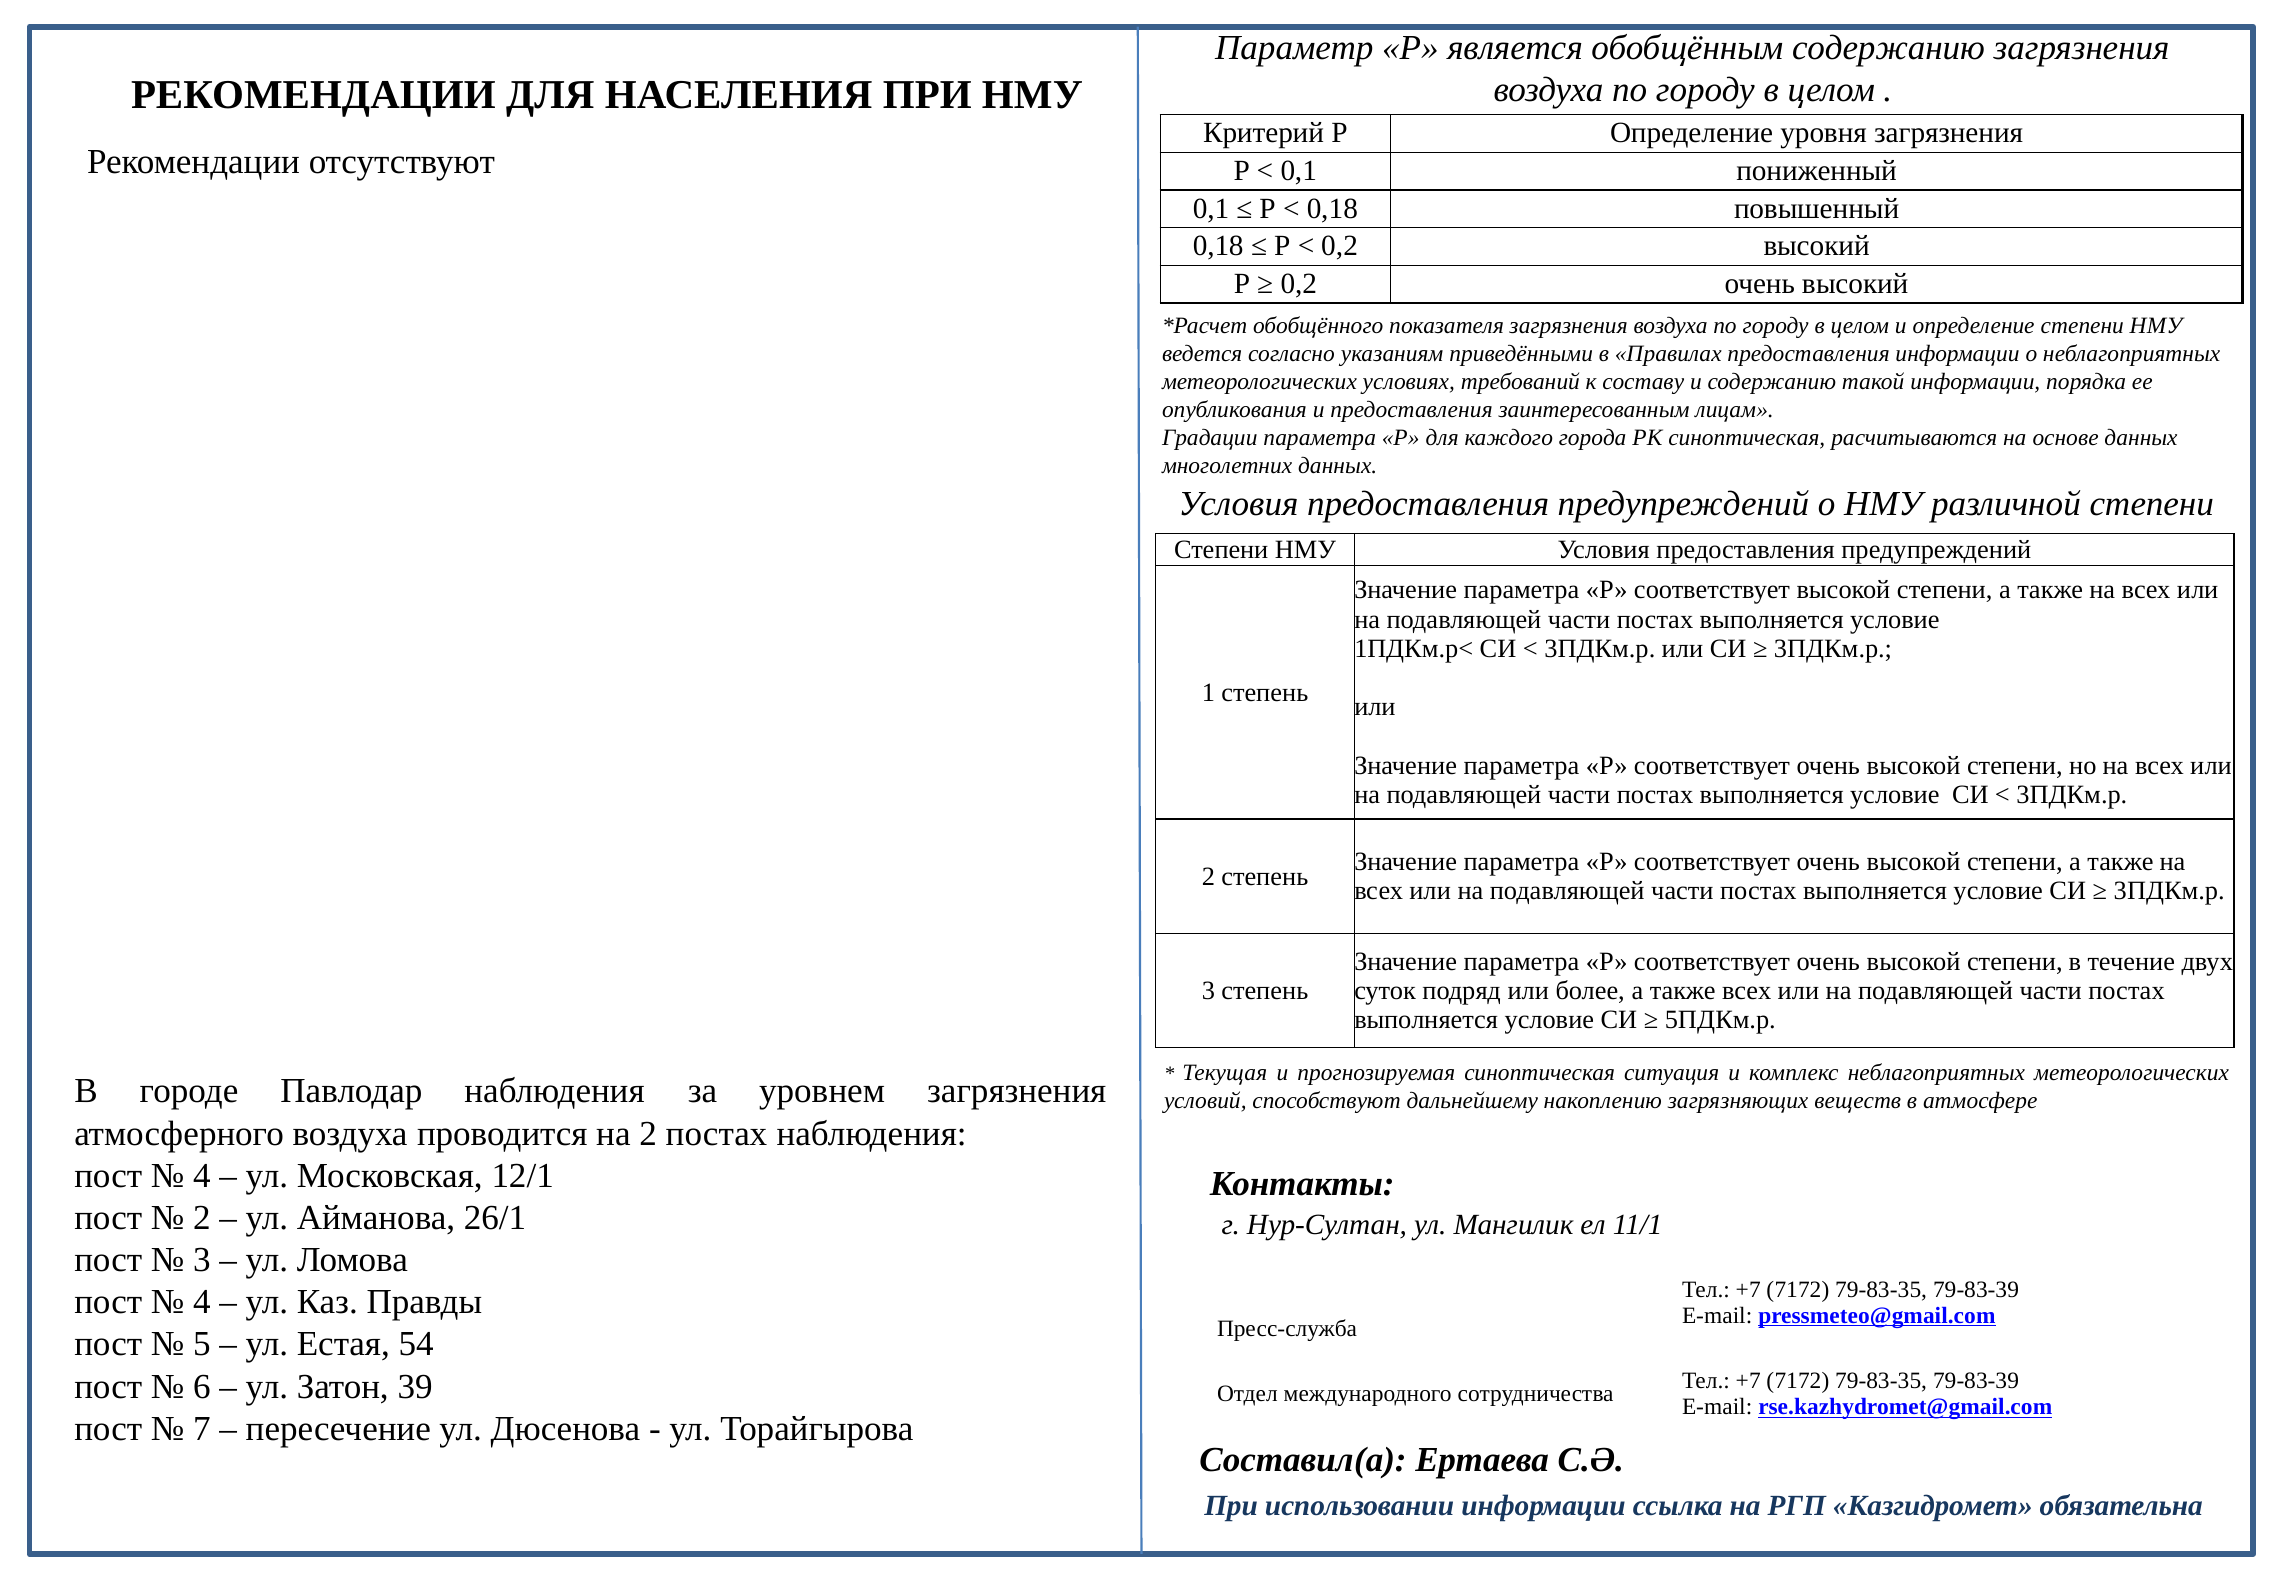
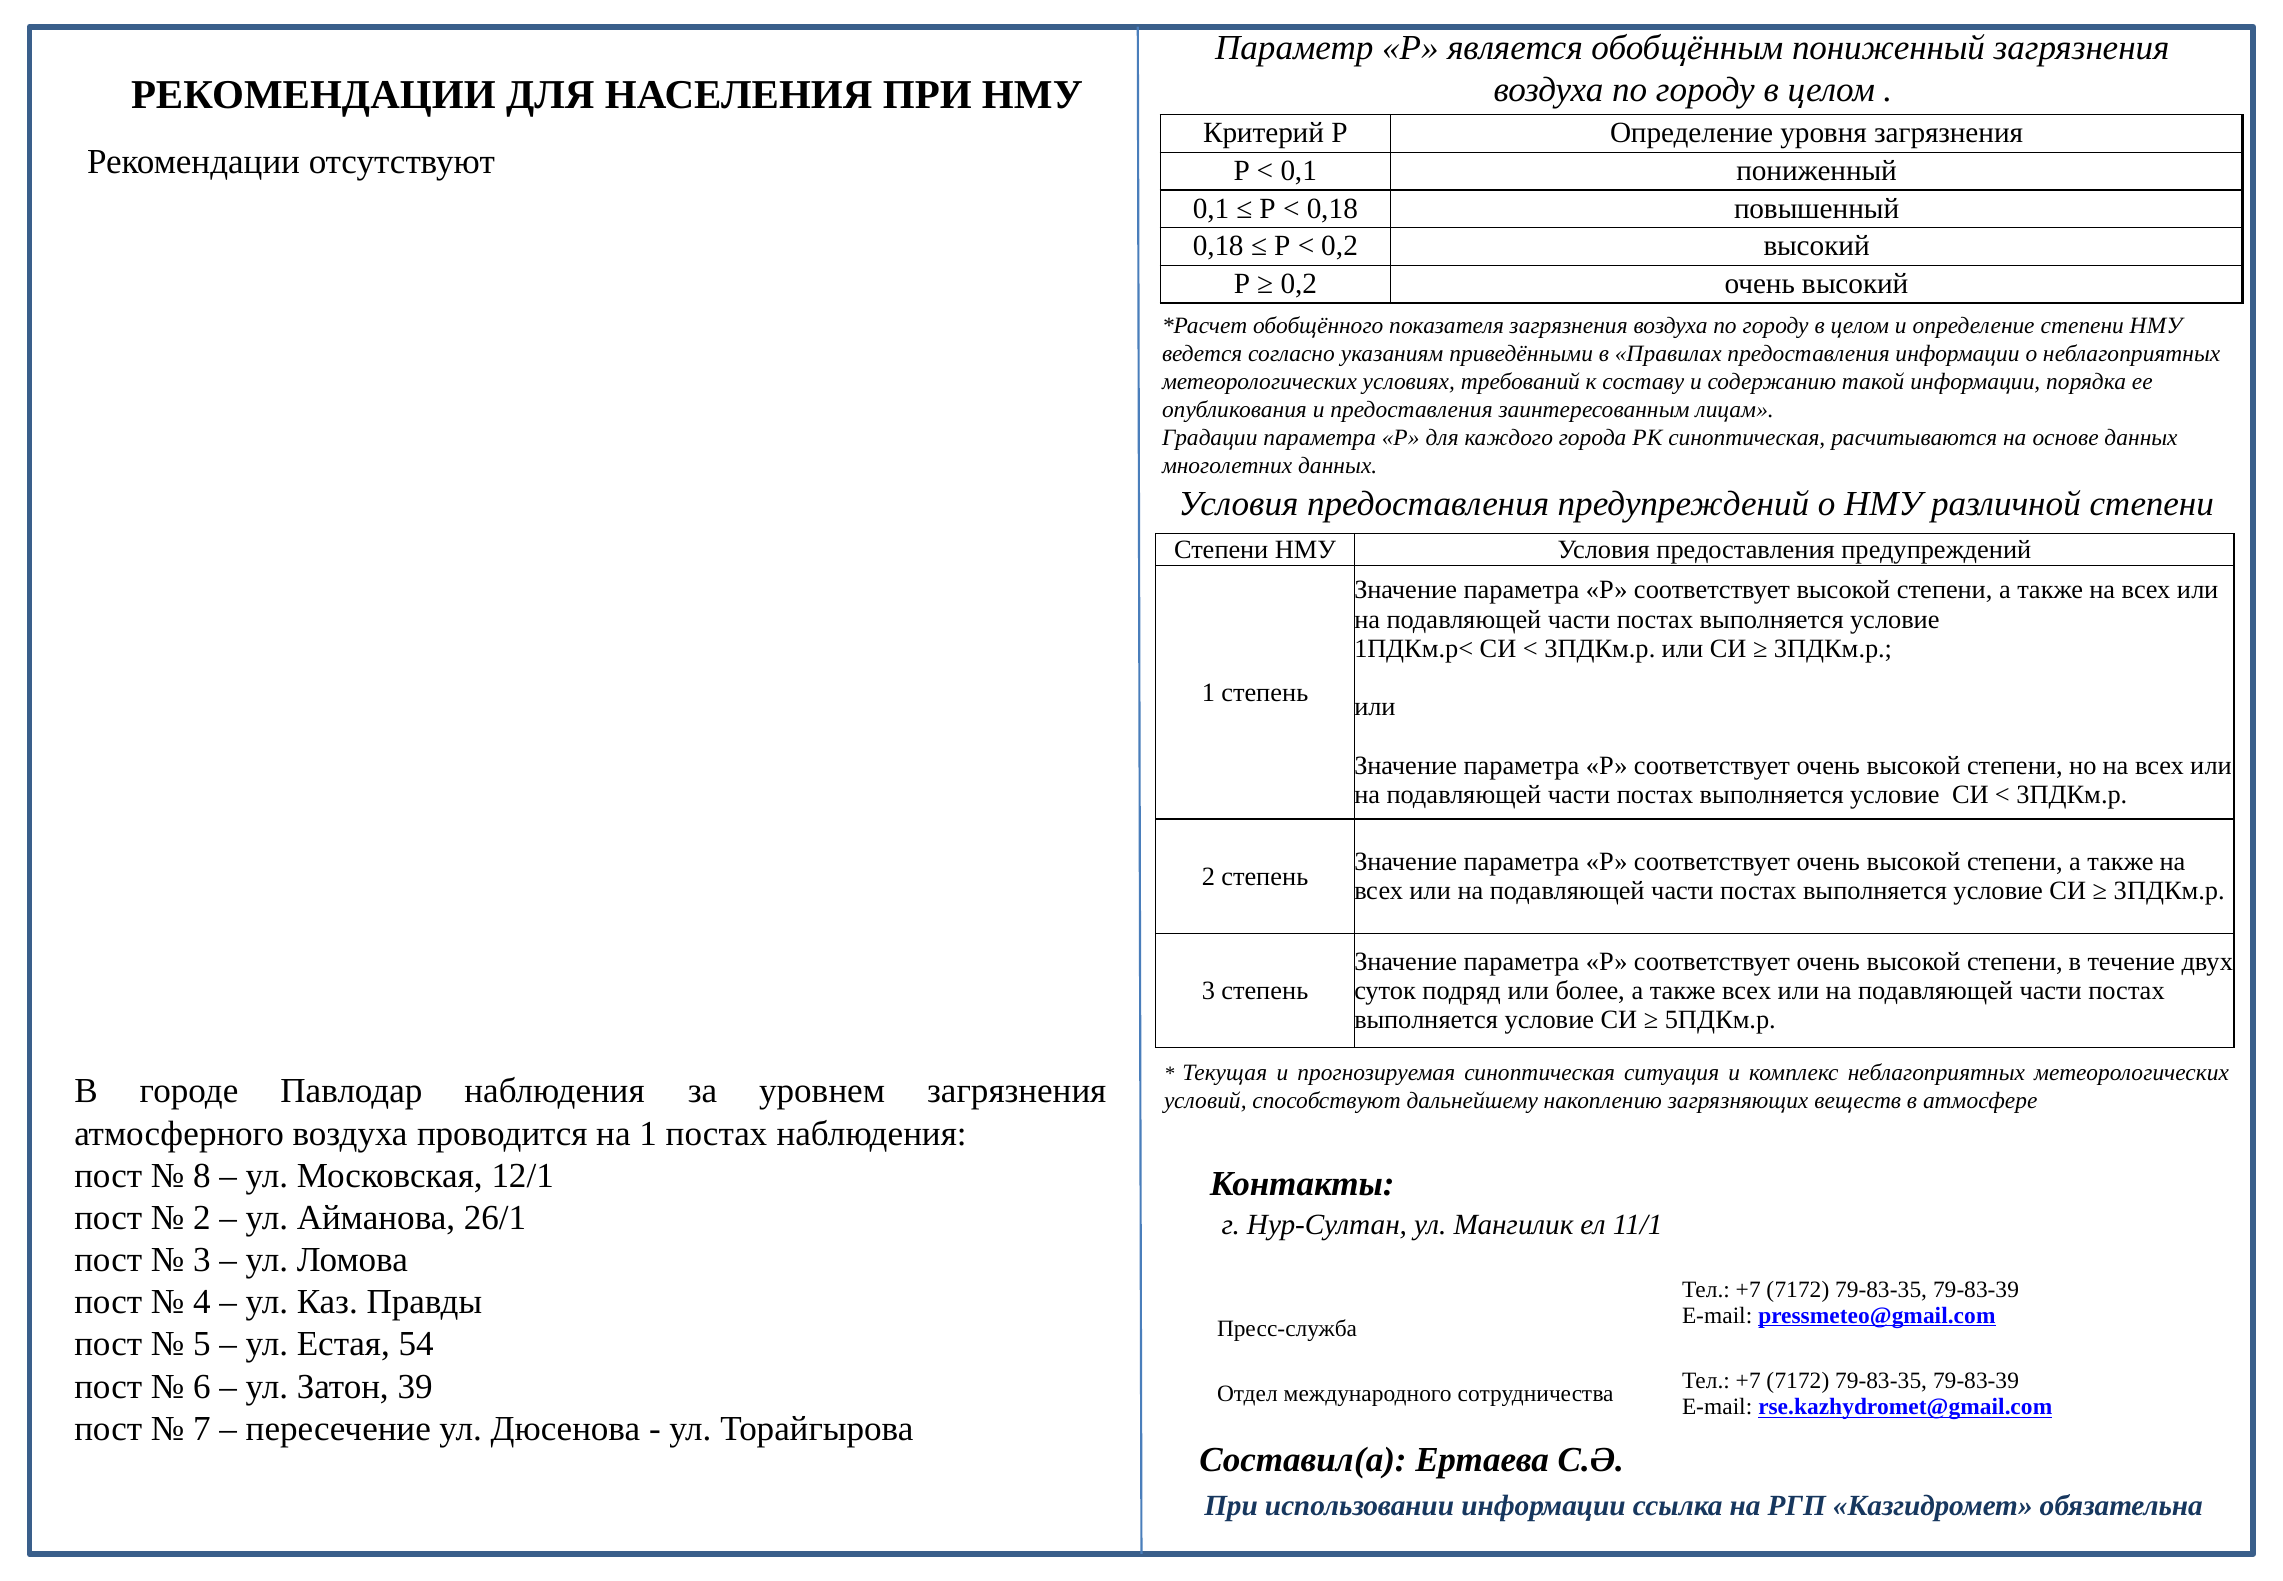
обобщённым содержанию: содержанию -> пониженный
на 2: 2 -> 1
4 at (202, 1175): 4 -> 8
